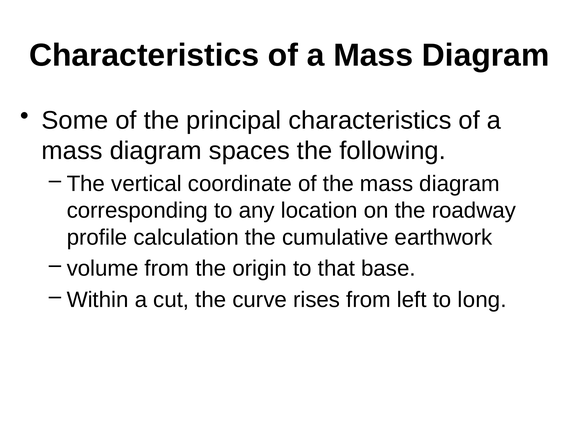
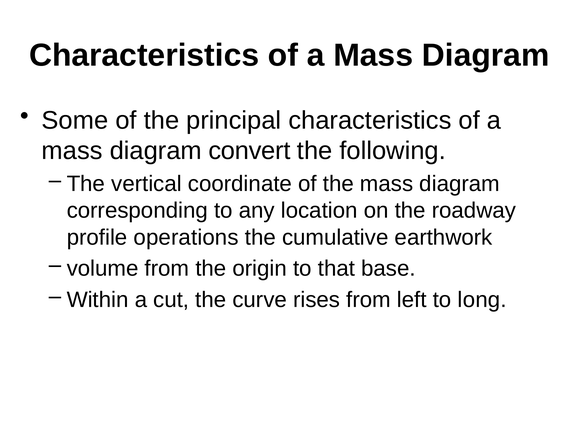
spaces: spaces -> convert
calculation: calculation -> operations
